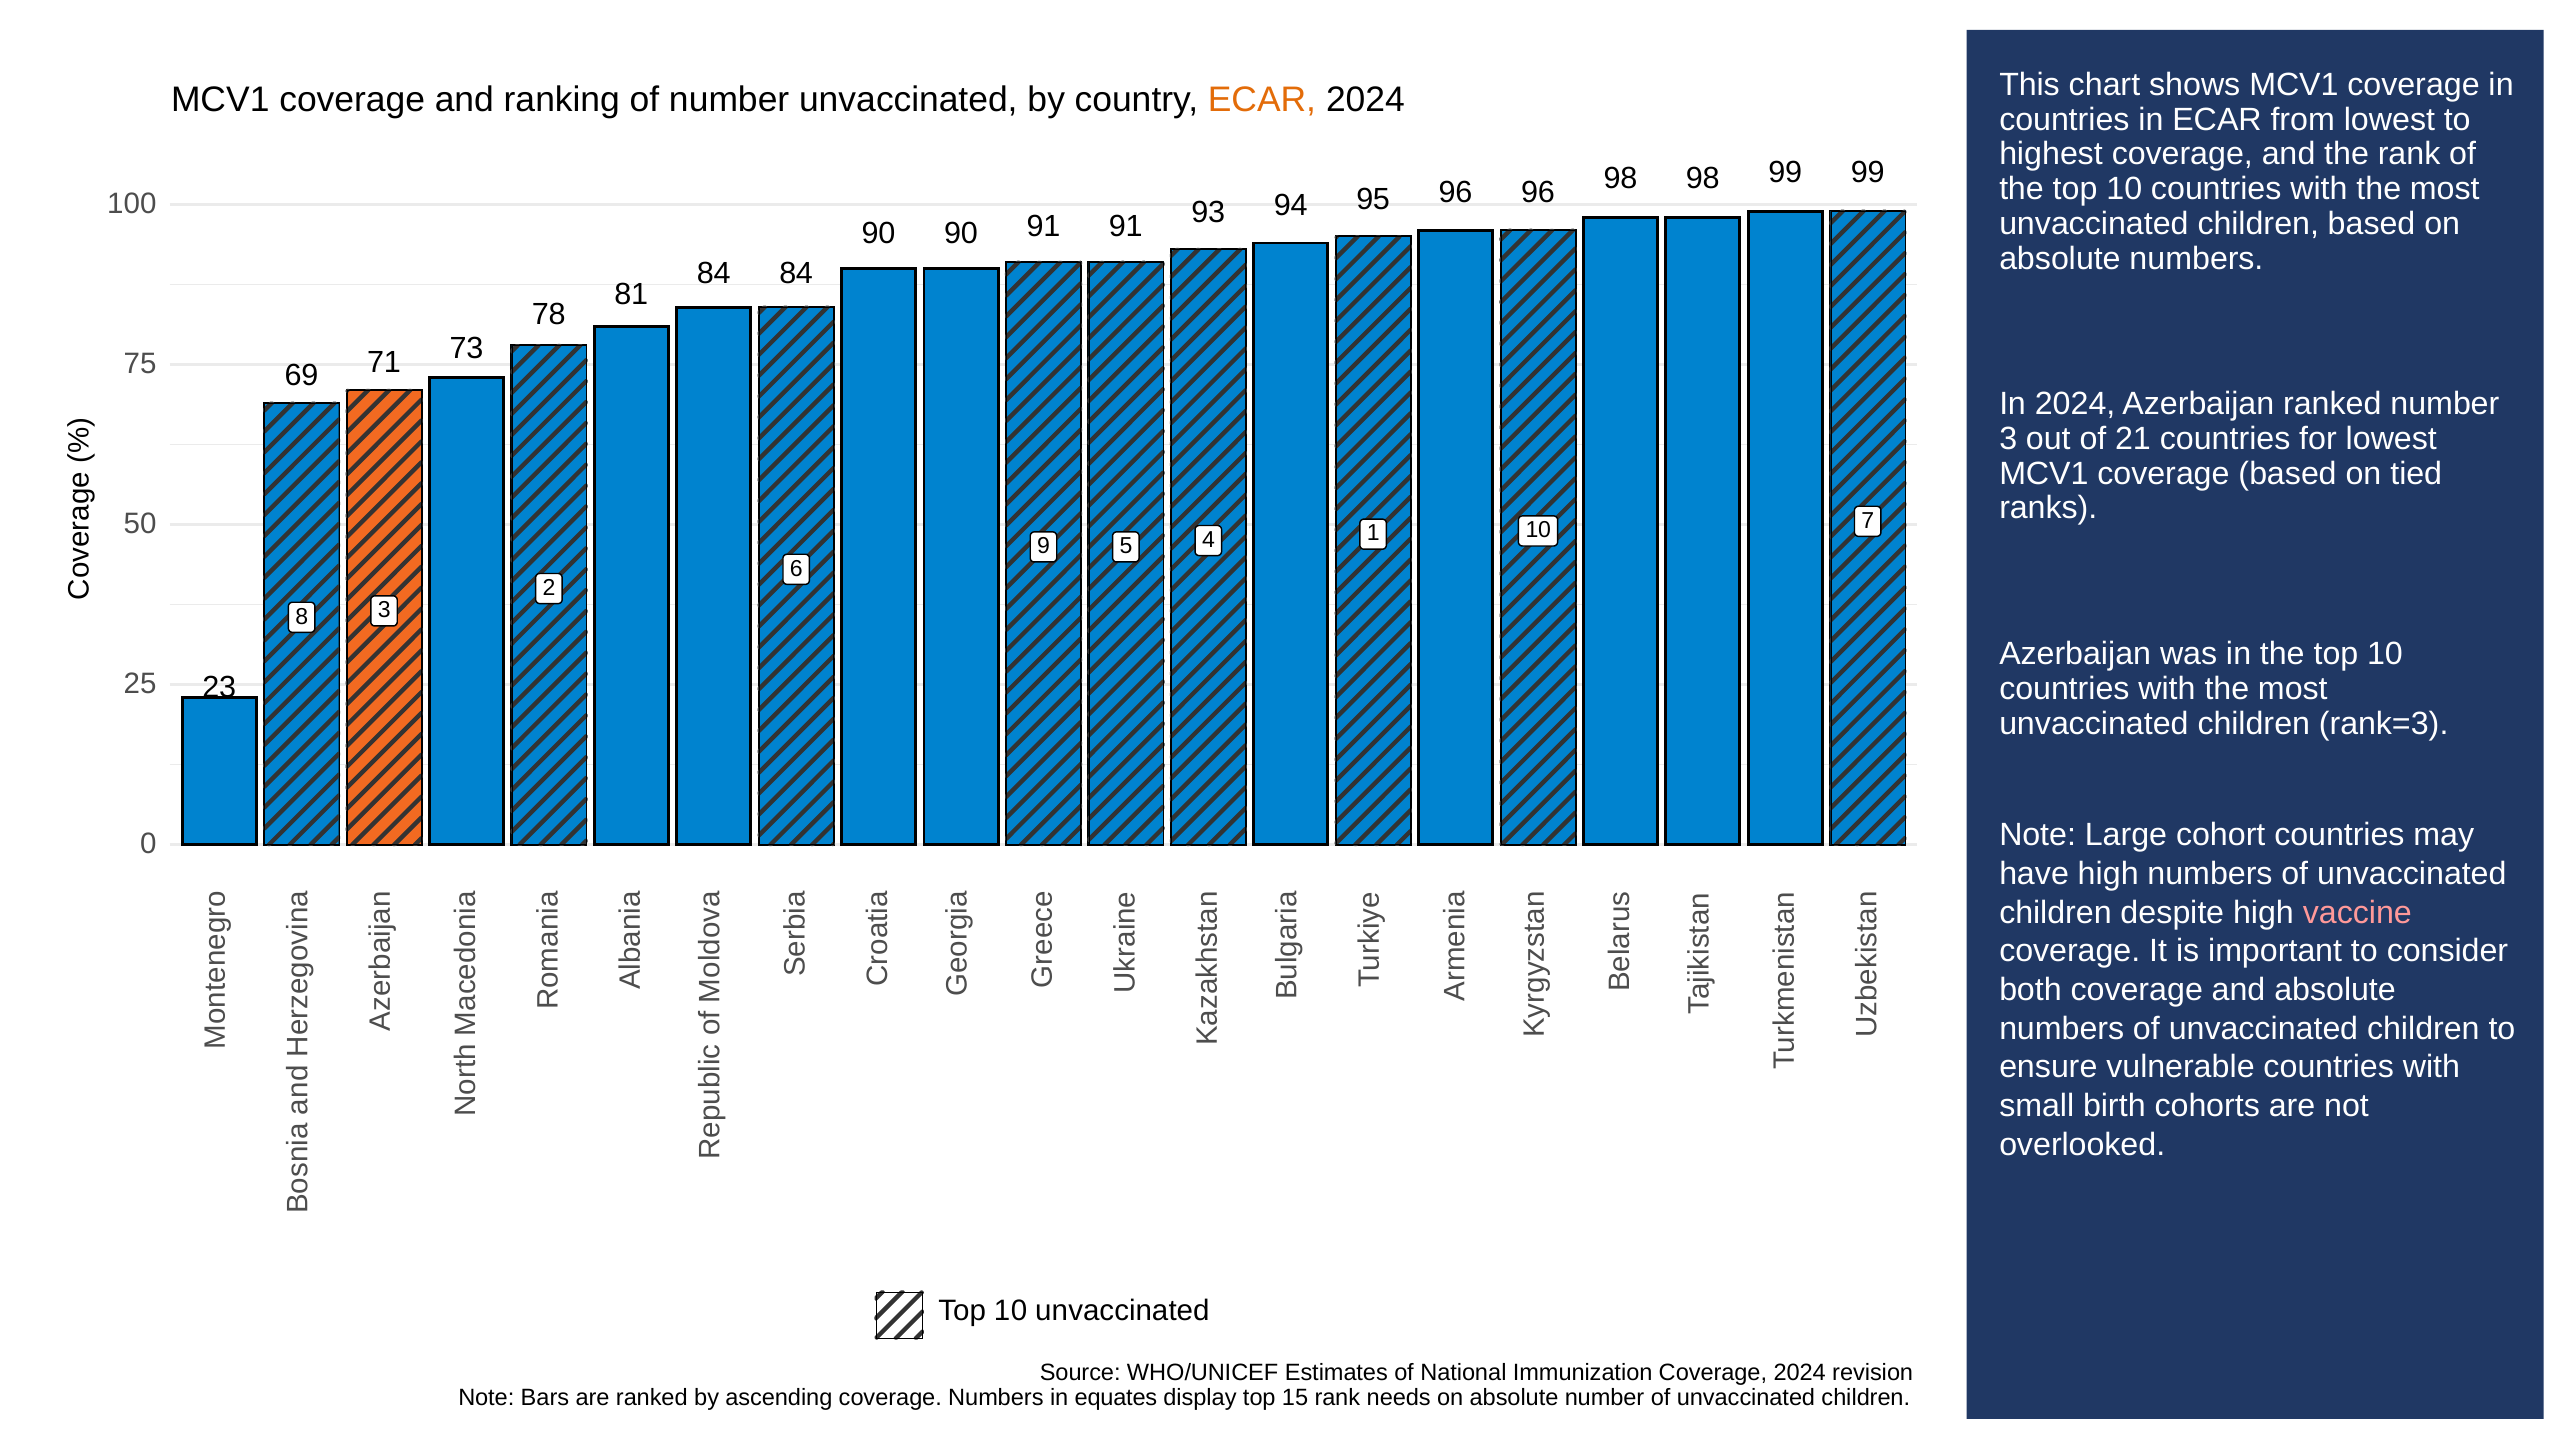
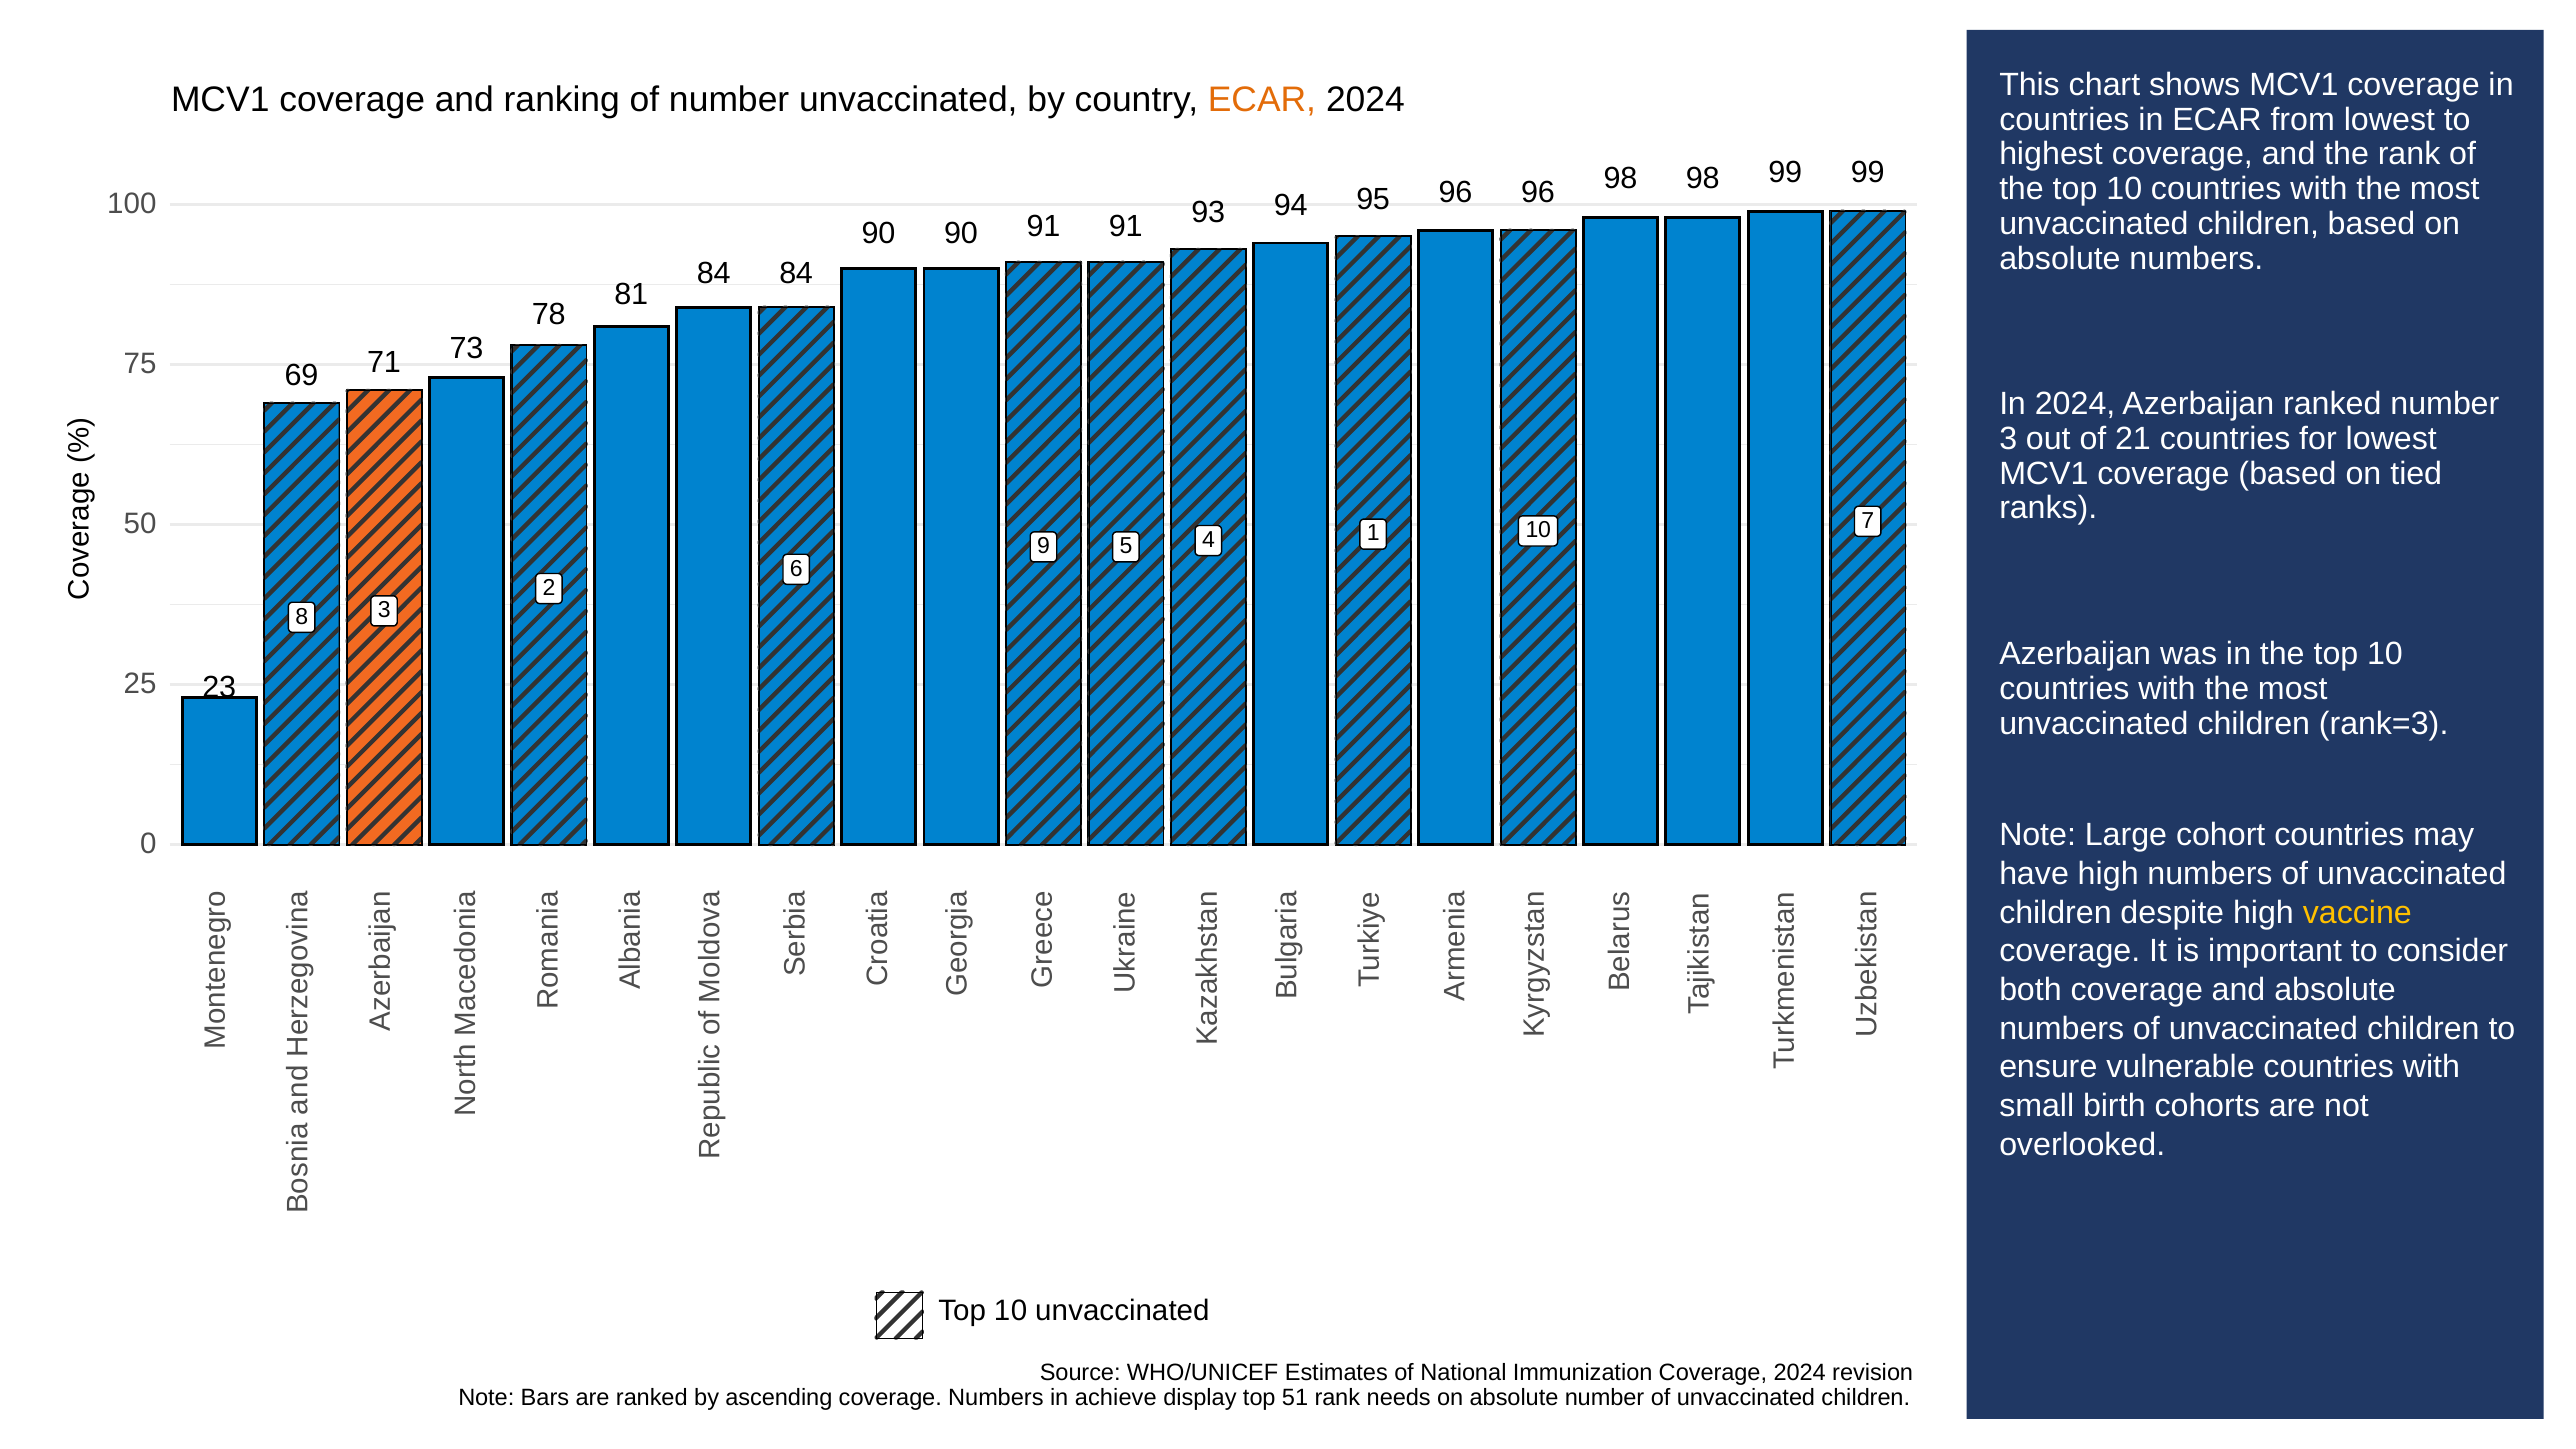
vaccine colour: pink -> yellow
equates: equates -> achieve
15: 15 -> 51
